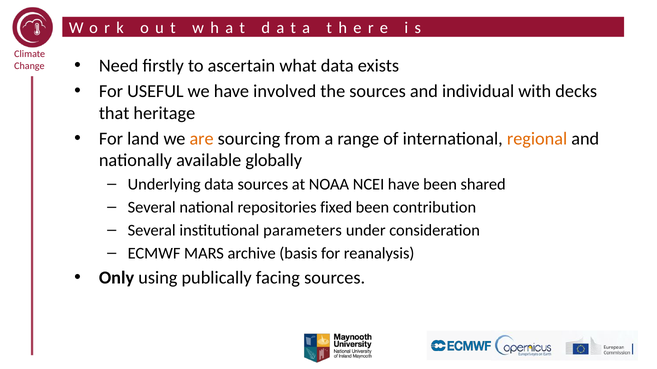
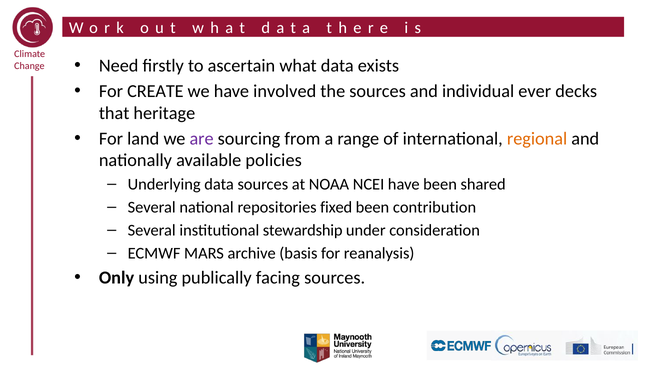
USEFUL: USEFUL -> CREATE
with: with -> ever
are colour: orange -> purple
globally: globally -> policies
parameters: parameters -> stewardship
